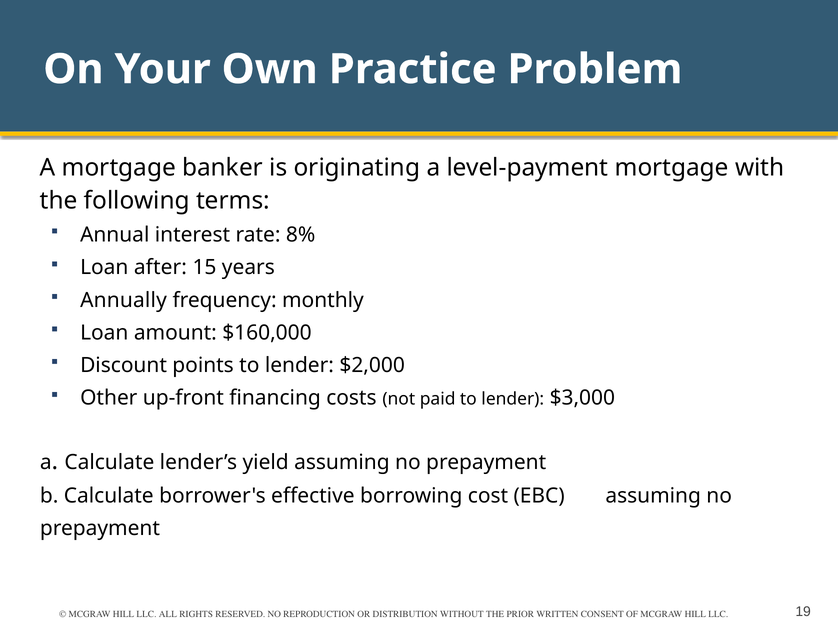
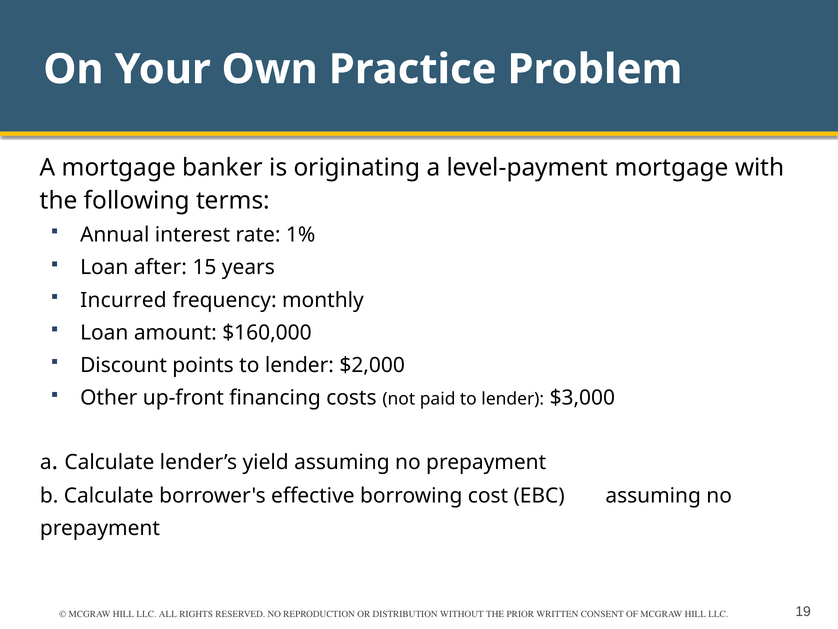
8%: 8% -> 1%
Annually: Annually -> Incurred
